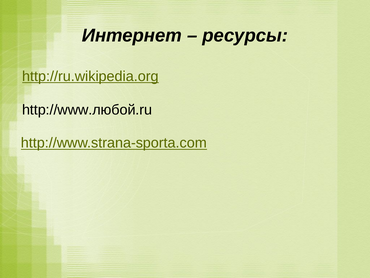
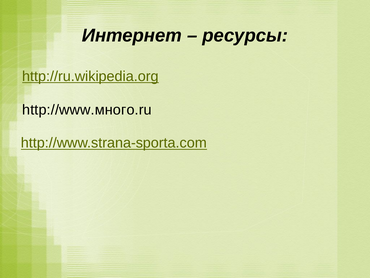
http://www.любой.ru: http://www.любой.ru -> http://www.много.ru
